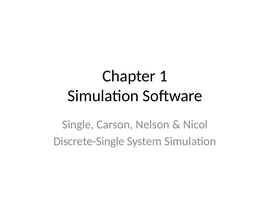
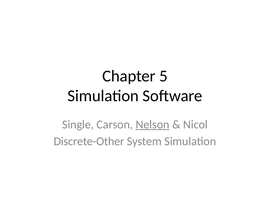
1: 1 -> 5
Nelson underline: none -> present
Discrete-Single: Discrete-Single -> Discrete-Other
